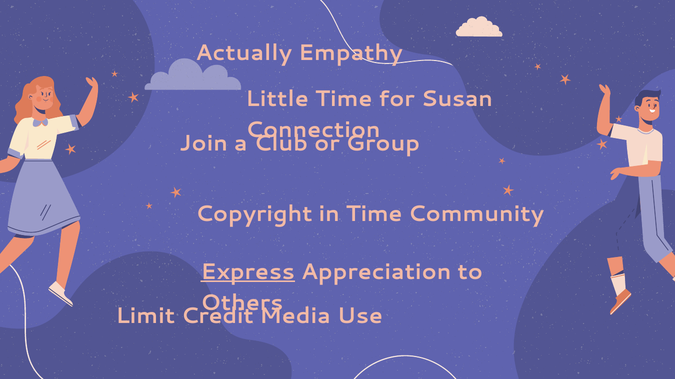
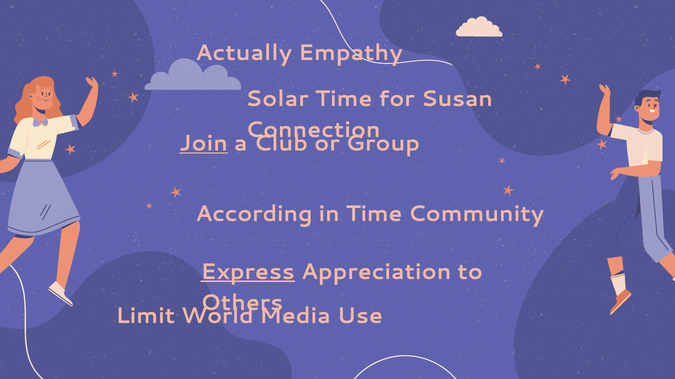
Little: Little -> Solar
Join underline: none -> present
Copyright: Copyright -> According
Credit: Credit -> World
